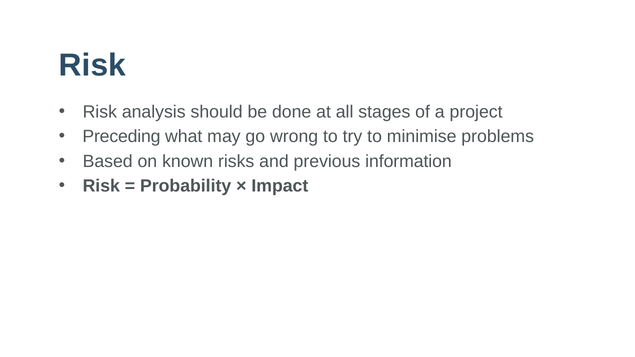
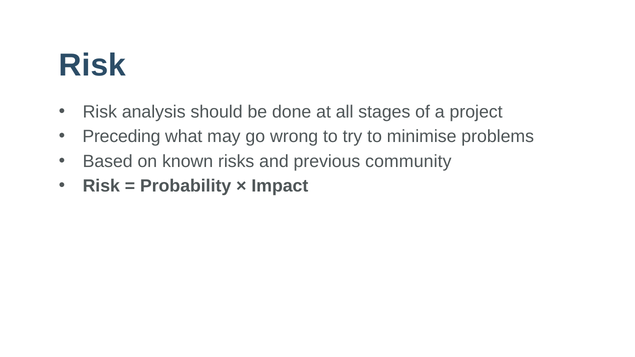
information: information -> community
